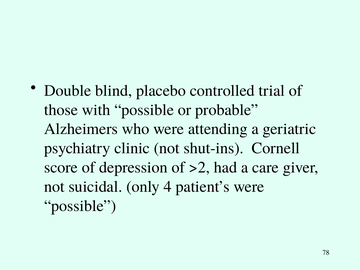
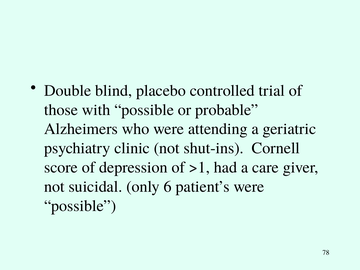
>2: >2 -> >1
4: 4 -> 6
